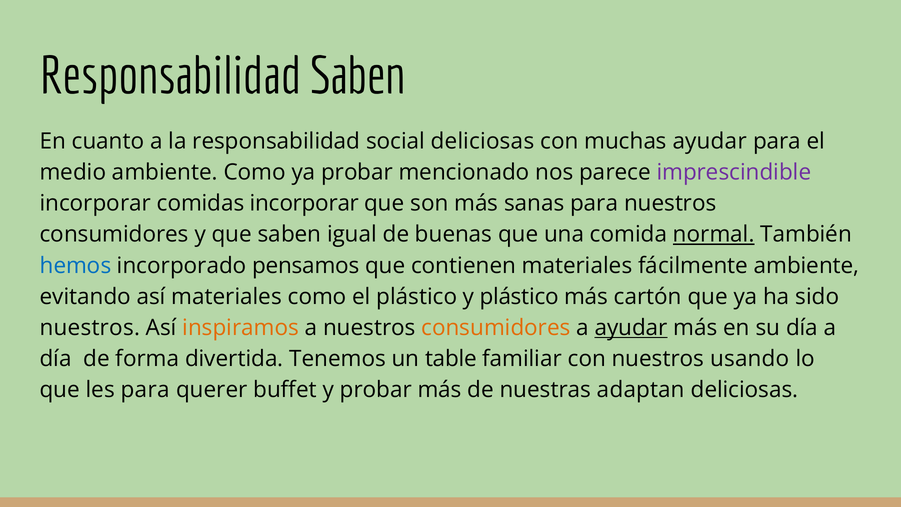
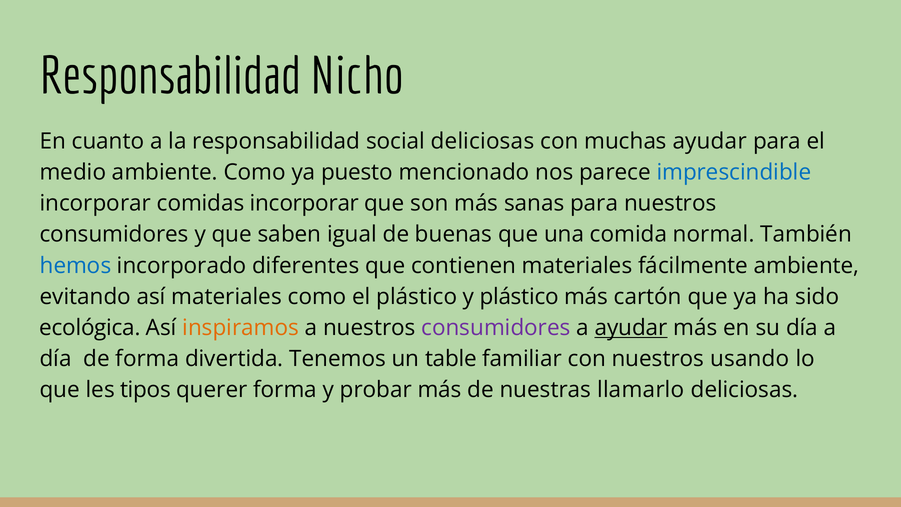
Responsabilidad Saben: Saben -> Nicho
ya probar: probar -> puesto
imprescindible colour: purple -> blue
normal underline: present -> none
pensamos: pensamos -> diferentes
nuestros at (90, 328): nuestros -> ecológica
consumidores at (496, 328) colour: orange -> purple
les para: para -> tipos
querer buffet: buffet -> forma
adaptan: adaptan -> llamarlo
